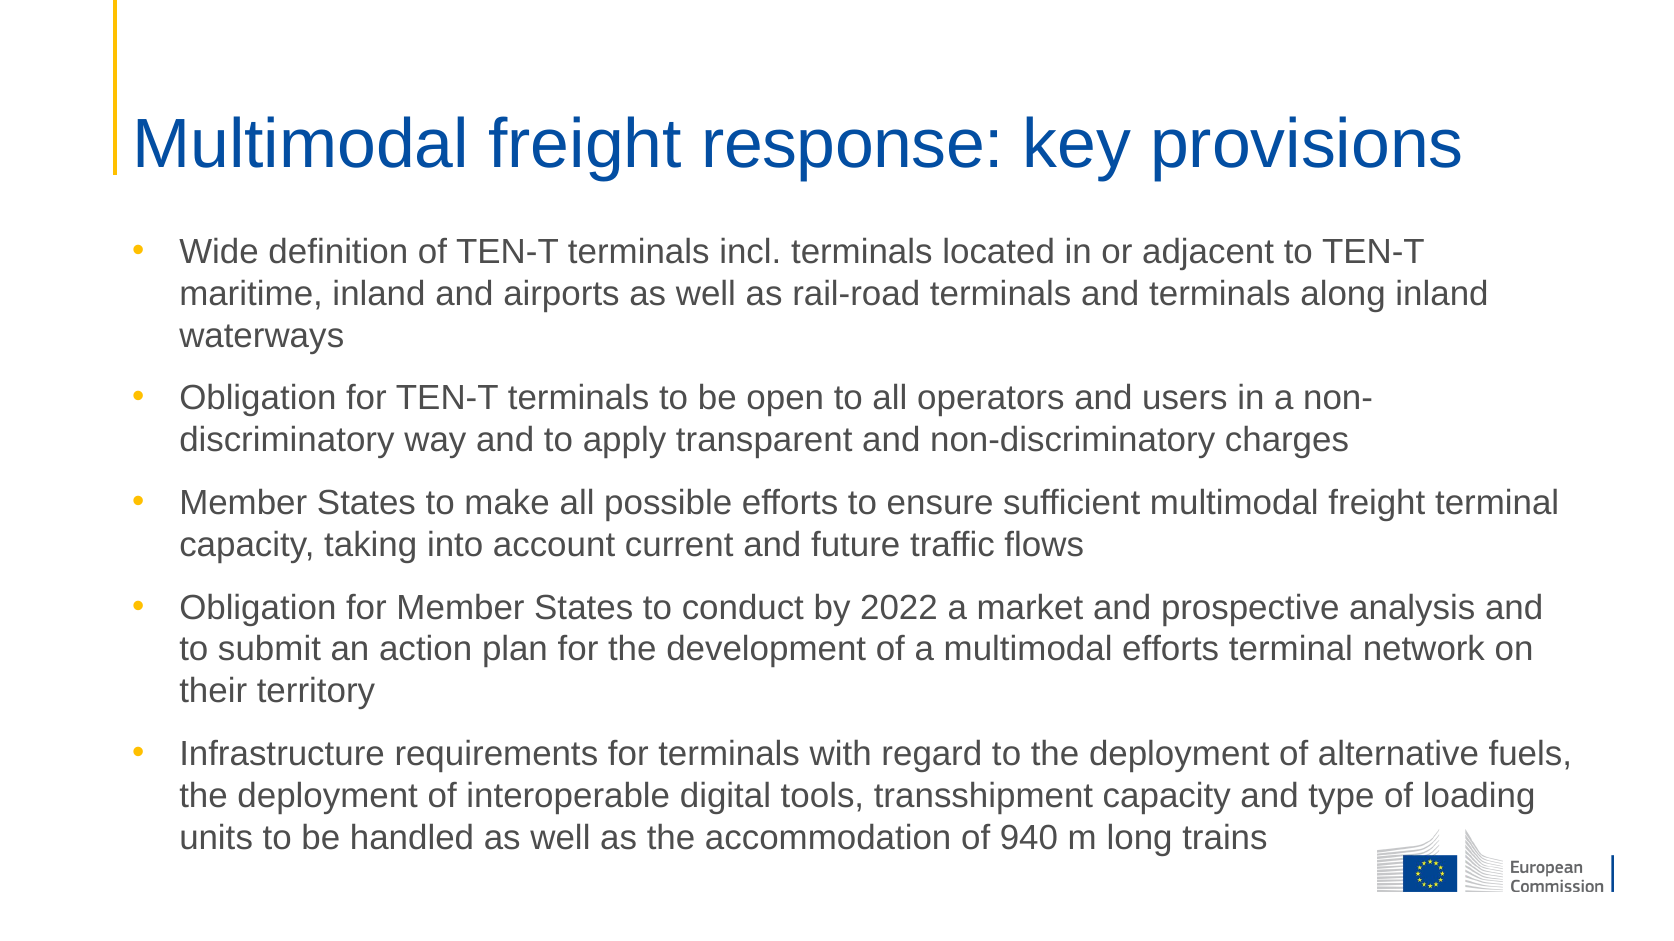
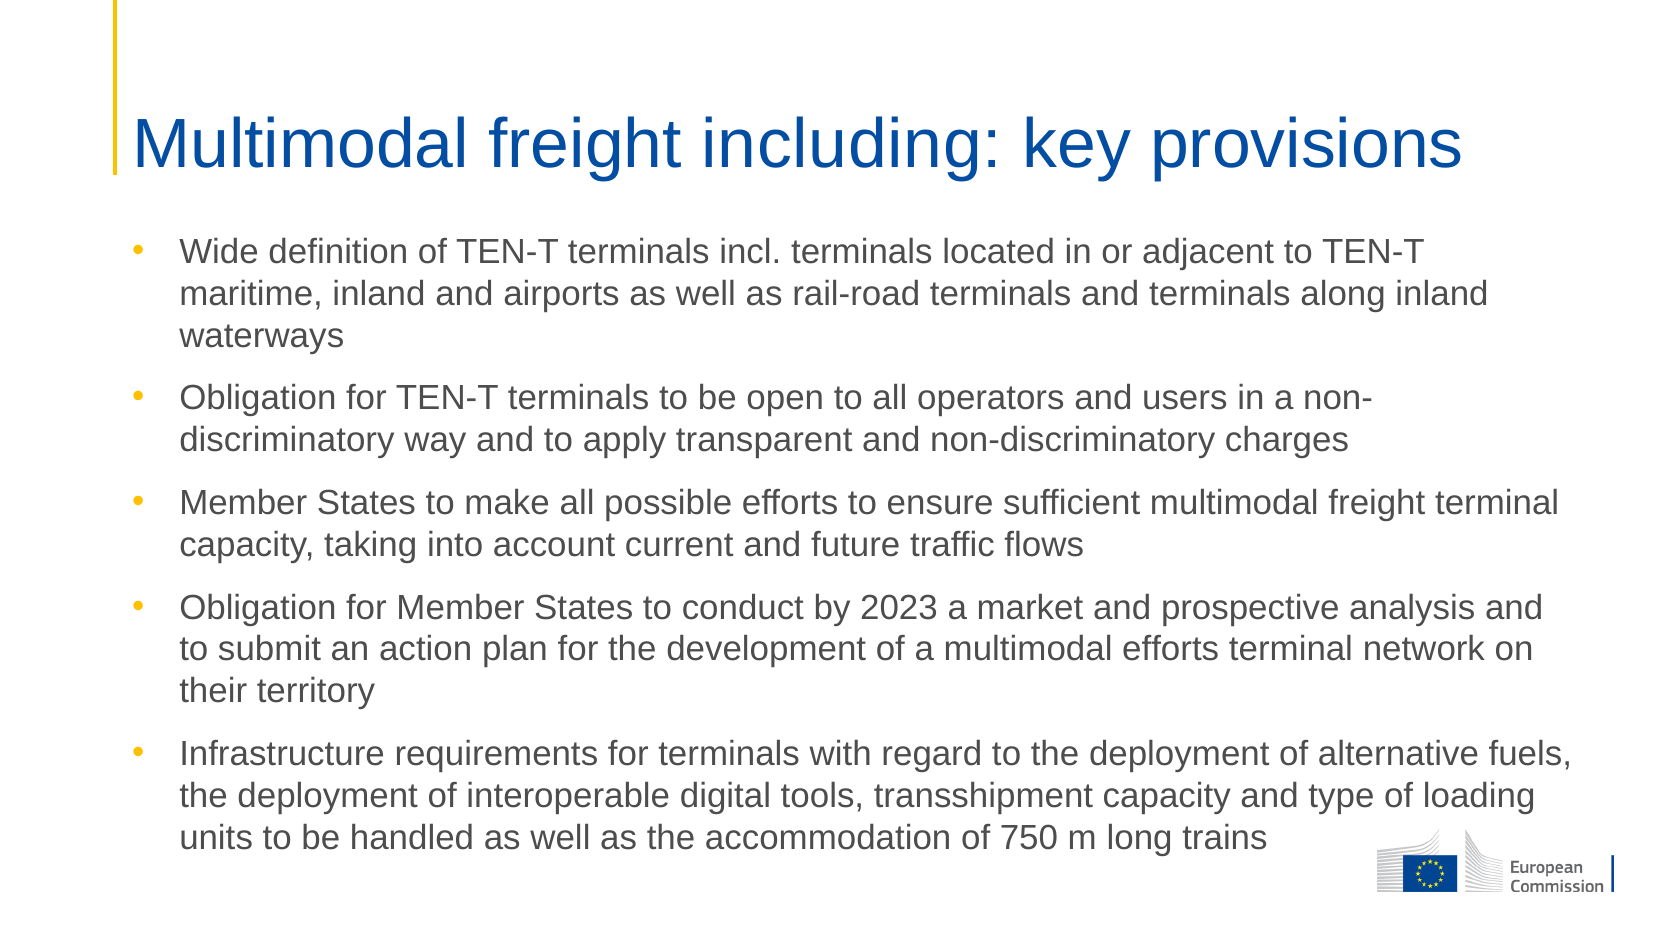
response: response -> including
2022: 2022 -> 2023
940: 940 -> 750
